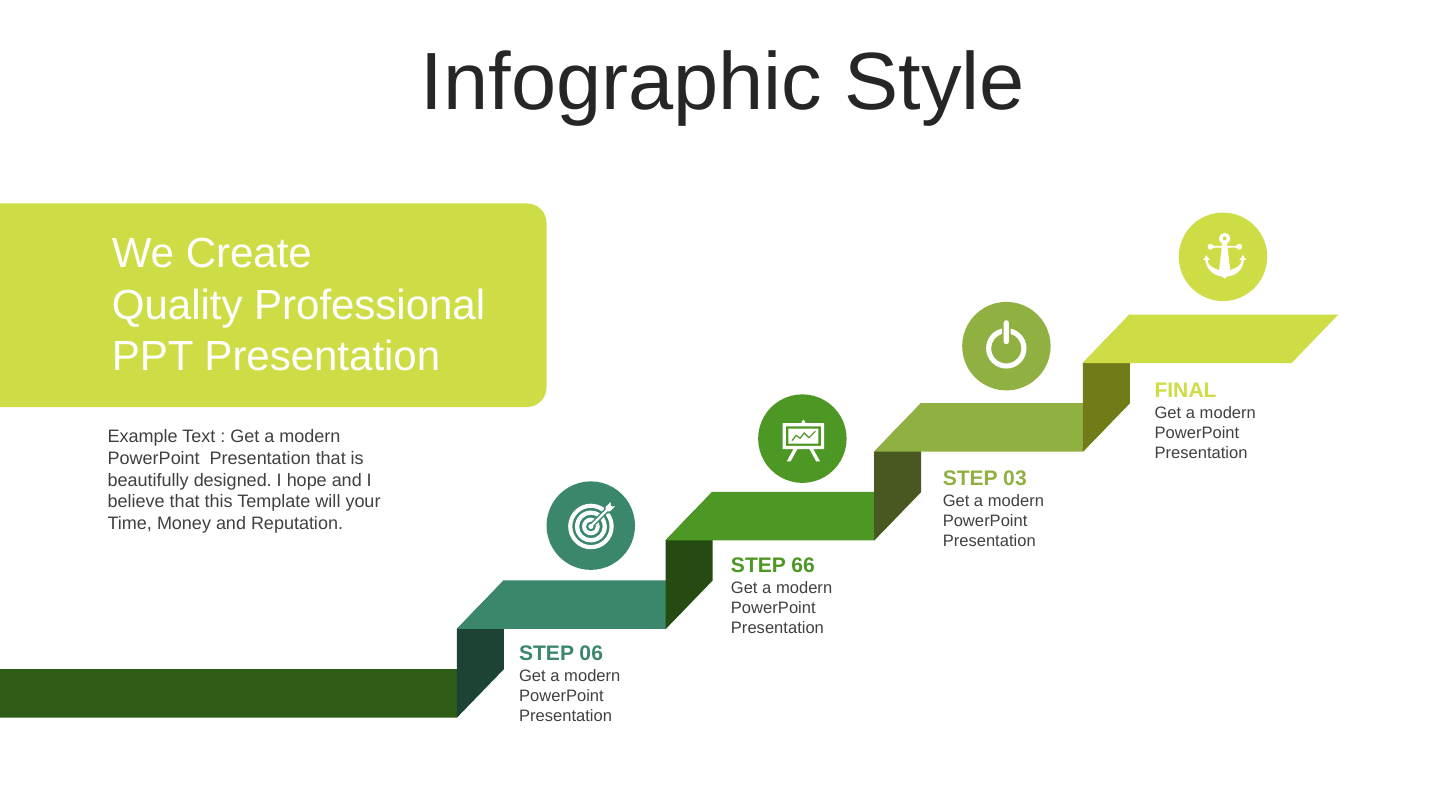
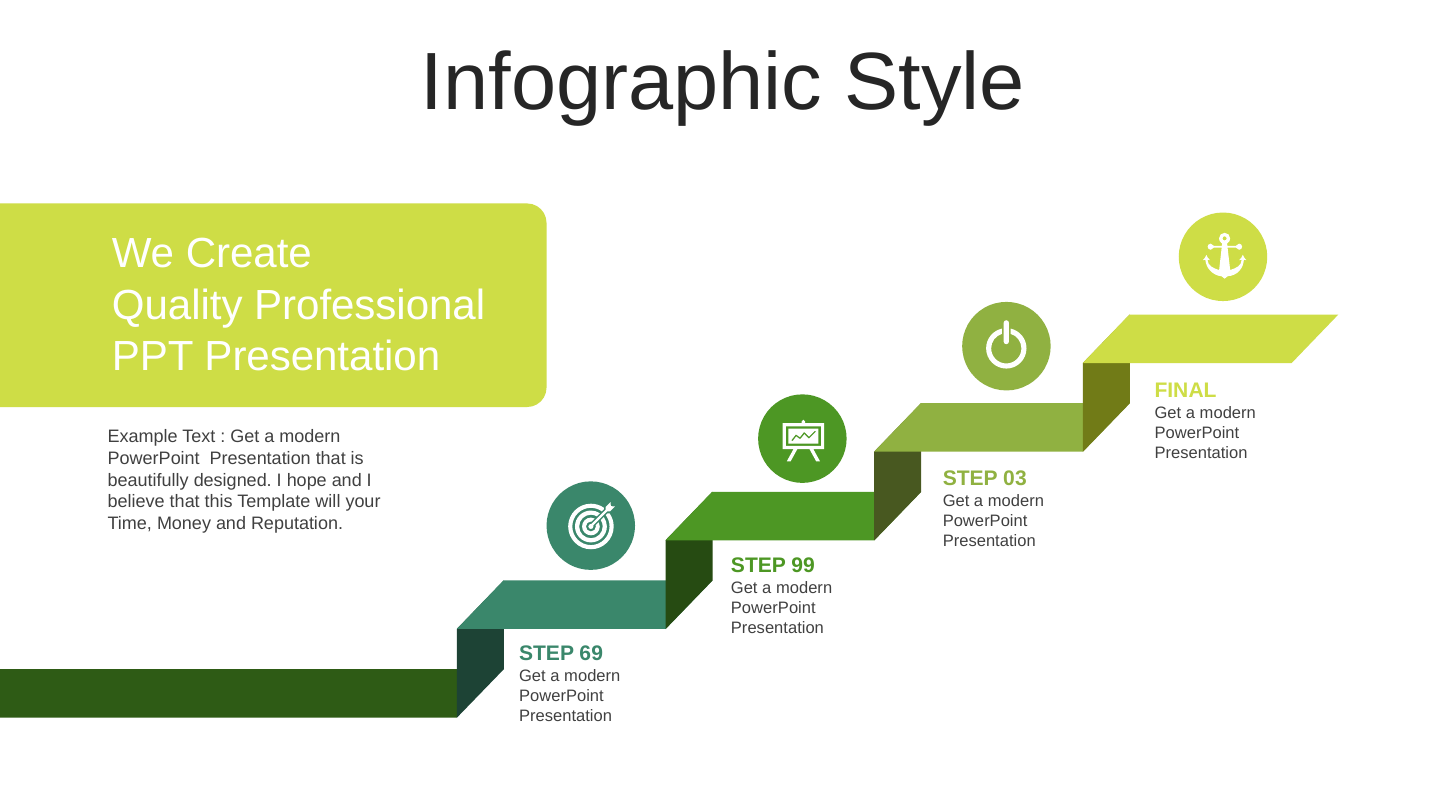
66: 66 -> 99
06: 06 -> 69
